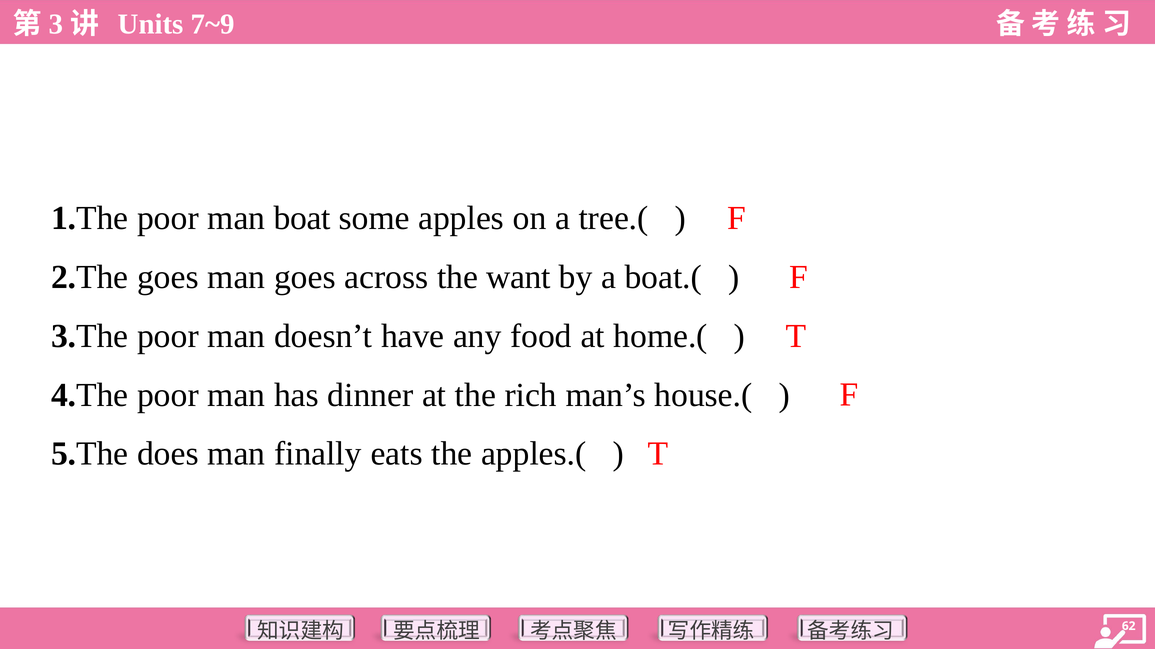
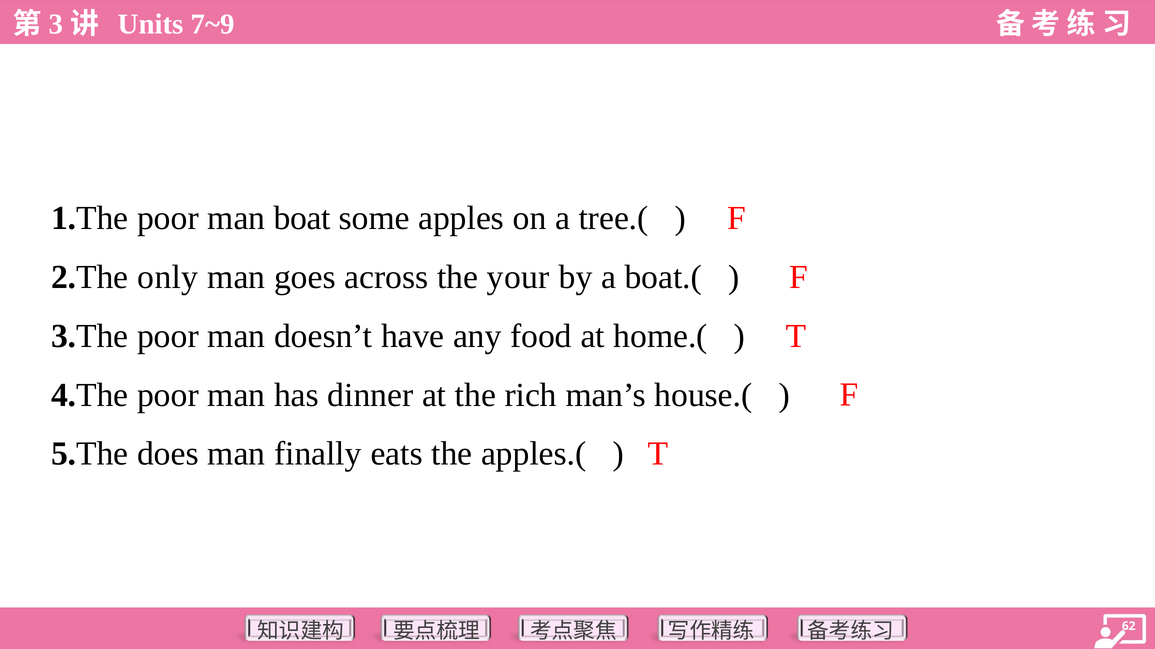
2.The goes: goes -> only
want: want -> your
